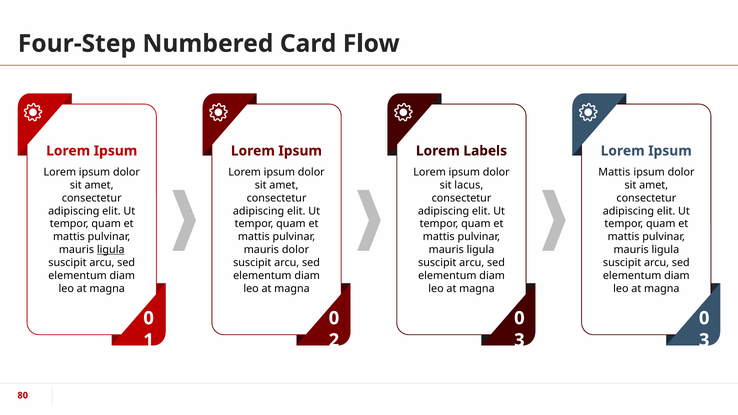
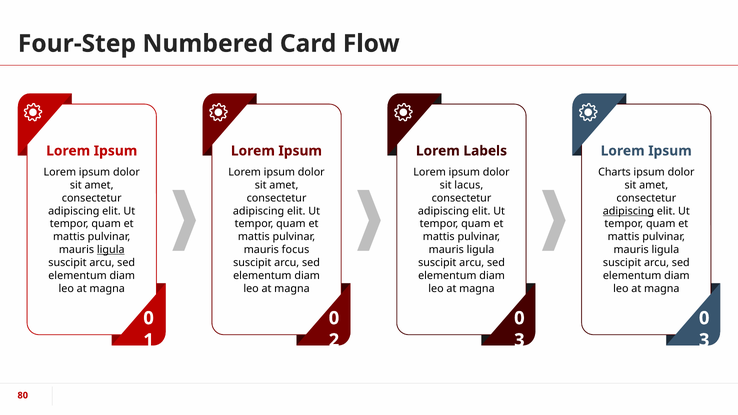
Mattis at (614, 172): Mattis -> Charts
adipiscing at (628, 211) underline: none -> present
mauris dolor: dolor -> focus
